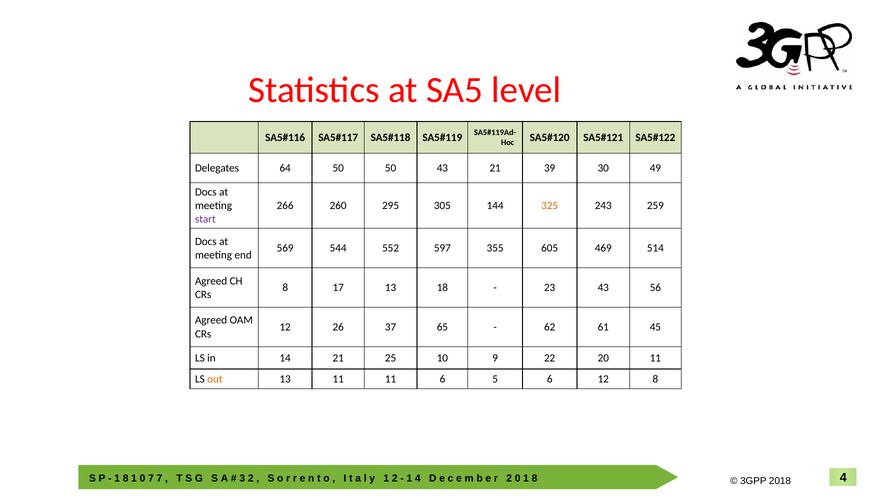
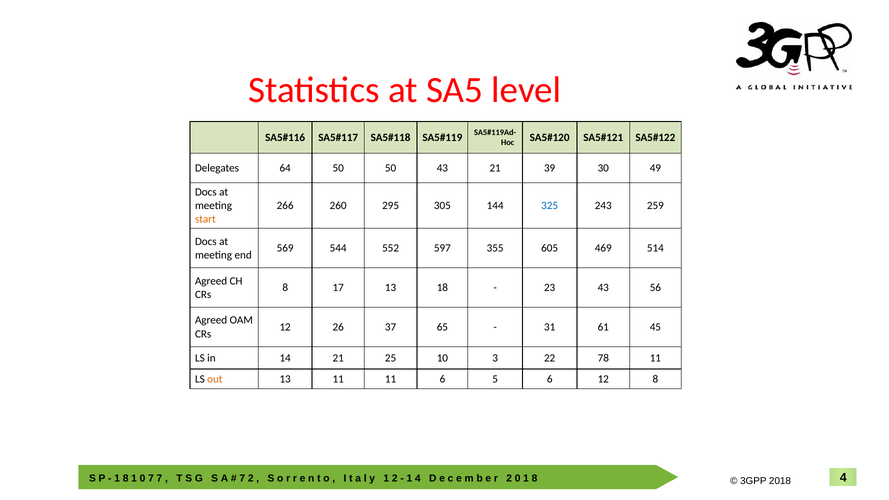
325 colour: orange -> blue
start colour: purple -> orange
62: 62 -> 31
9: 9 -> 3
20: 20 -> 78
3 at (242, 478): 3 -> 7
